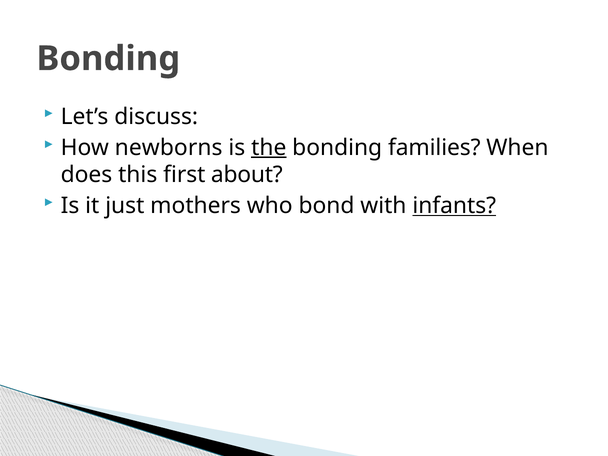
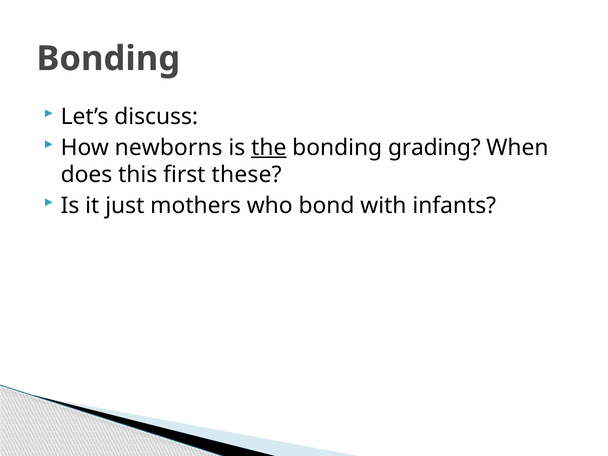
families: families -> grading
about: about -> these
infants underline: present -> none
